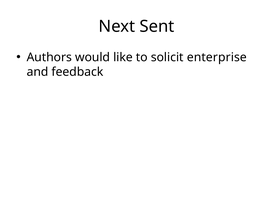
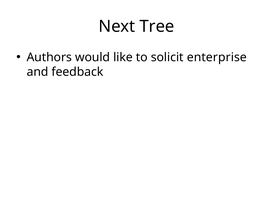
Sent: Sent -> Tree
